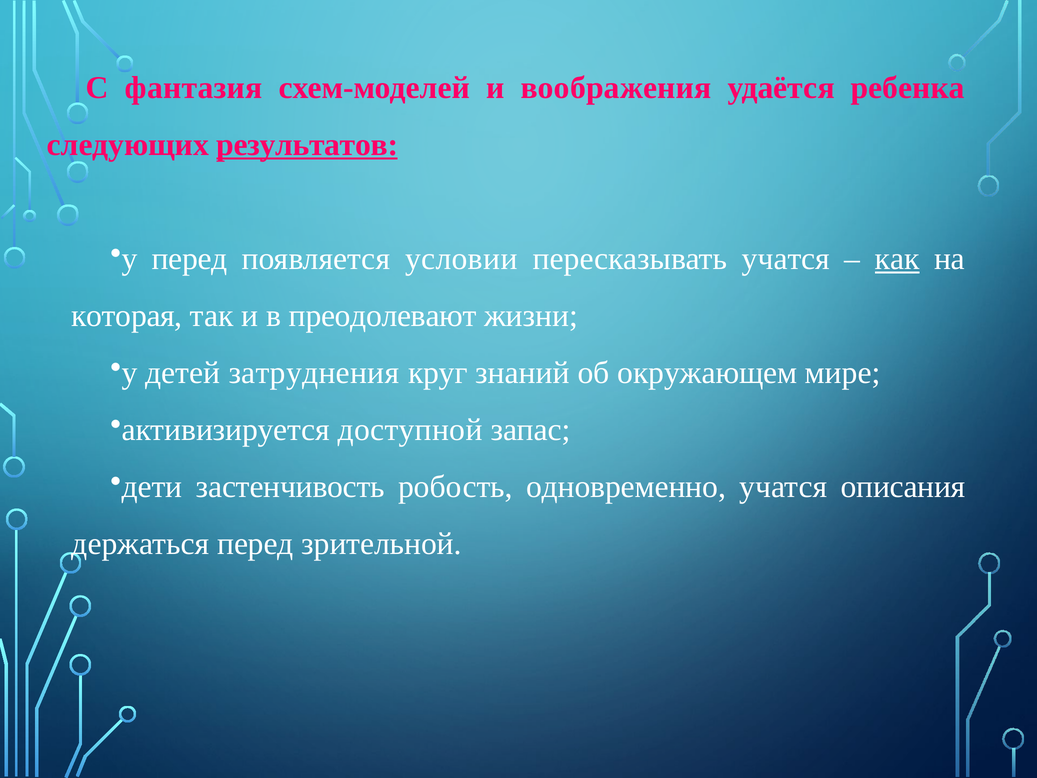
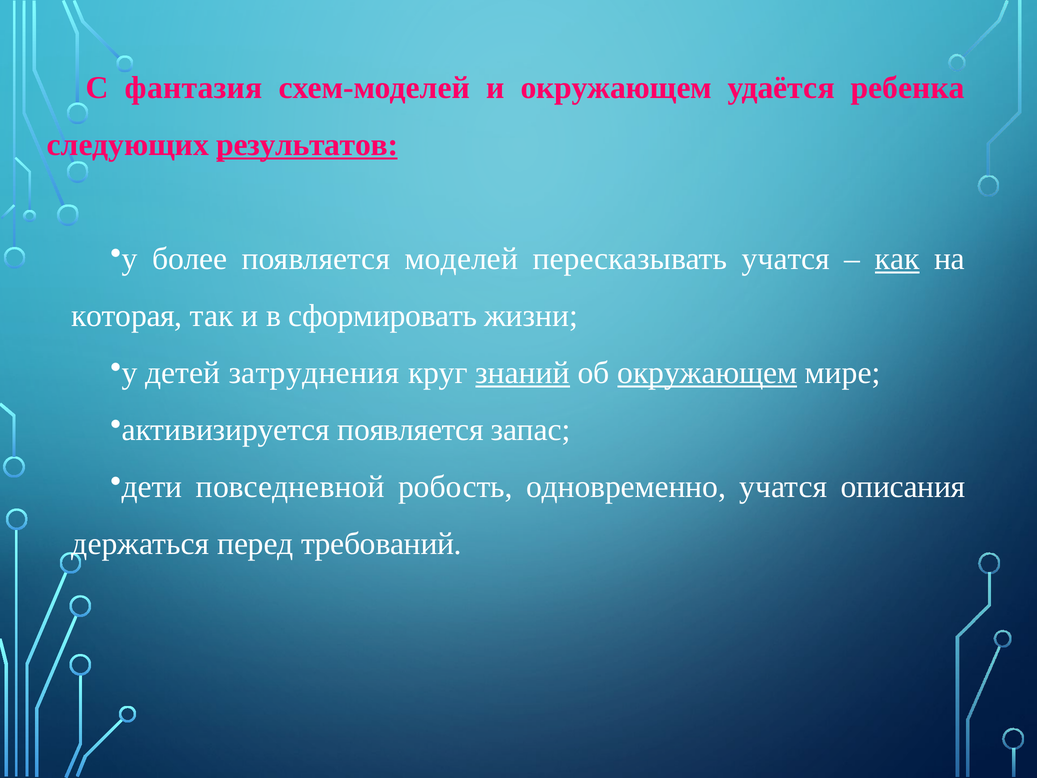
и воображения: воображения -> окружающем
у перед: перед -> более
условии: условии -> моделей
преодолевают: преодолевают -> сформировать
знаний underline: none -> present
окружающем at (707, 373) underline: none -> present
активизируется доступной: доступной -> появляется
застенчивость: застенчивость -> повседневной
зрительной: зрительной -> требований
